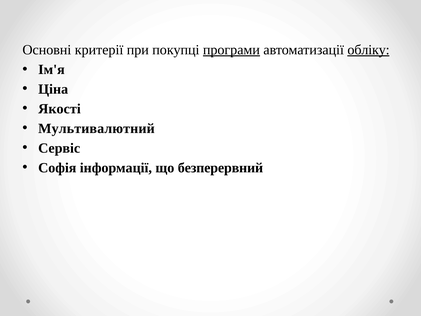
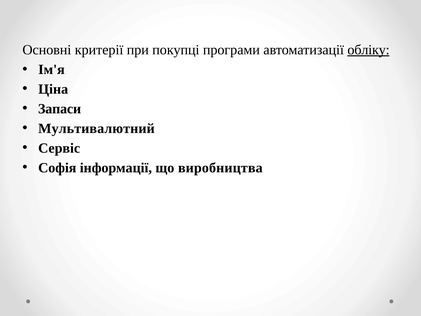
програми underline: present -> none
Якості: Якості -> Запаси
безперервний: безперервний -> виробництва
